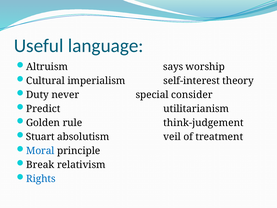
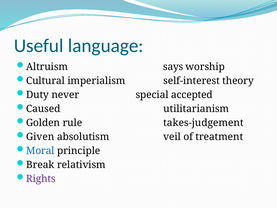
consider: consider -> accepted
Predict: Predict -> Caused
think-judgement: think-judgement -> takes-judgement
Stuart: Stuart -> Given
Rights colour: blue -> purple
